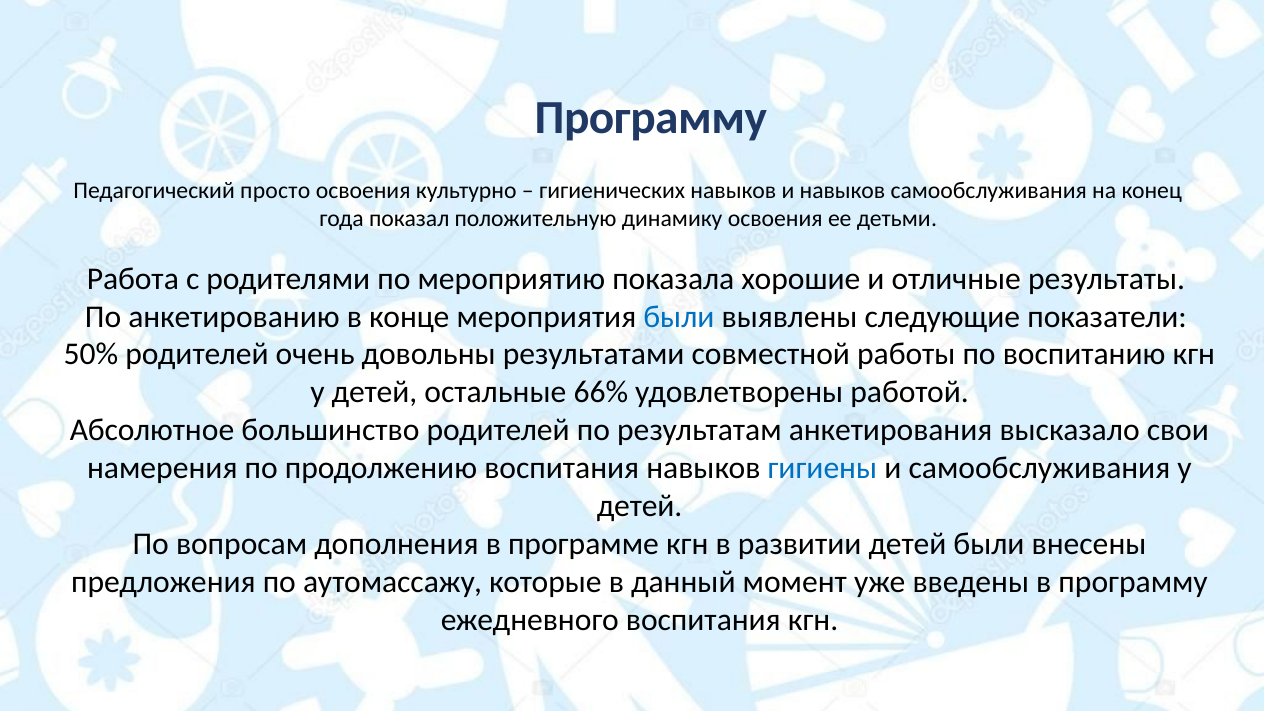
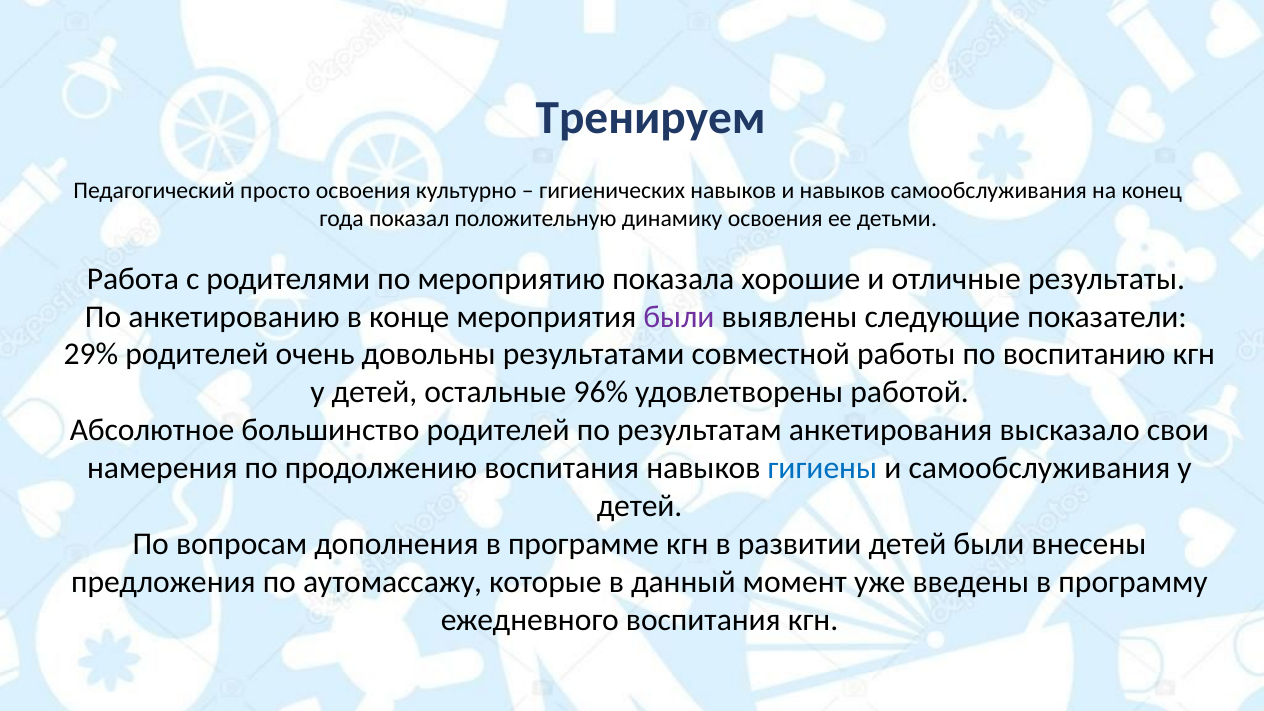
Программу at (651, 117): Программу -> Тренируем
были at (679, 317) colour: blue -> purple
50%: 50% -> 29%
66%: 66% -> 96%
